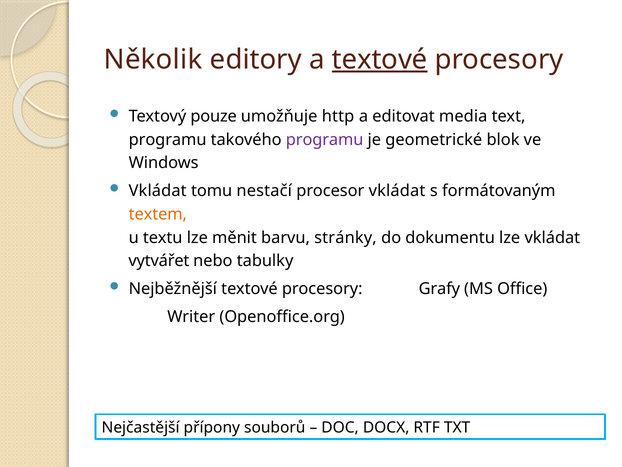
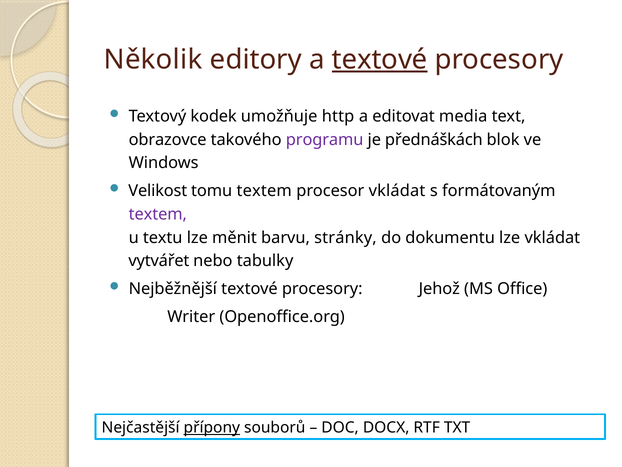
pouze: pouze -> kodek
programu at (168, 139): programu -> obrazovce
geometrické: geometrické -> přednáškách
Vkládat at (158, 191): Vkládat -> Velikost
tomu nestačí: nestačí -> textem
textem at (158, 214) colour: orange -> purple
Grafy: Grafy -> Jehož
přípony underline: none -> present
